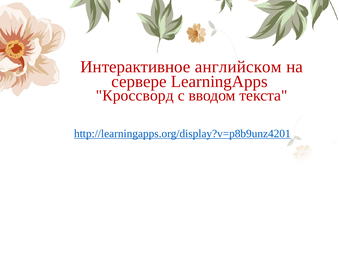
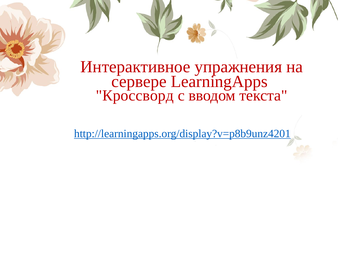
английском: английском -> упражнения
